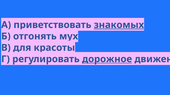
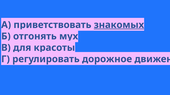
дорожное underline: present -> none
